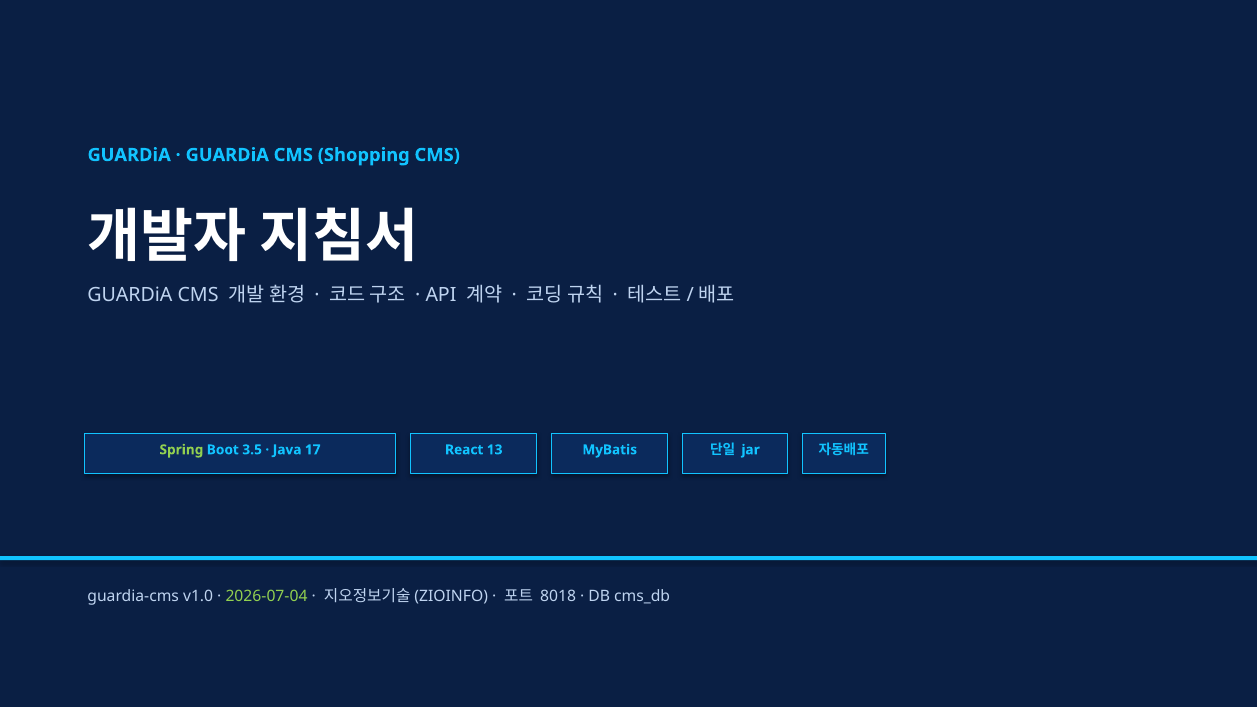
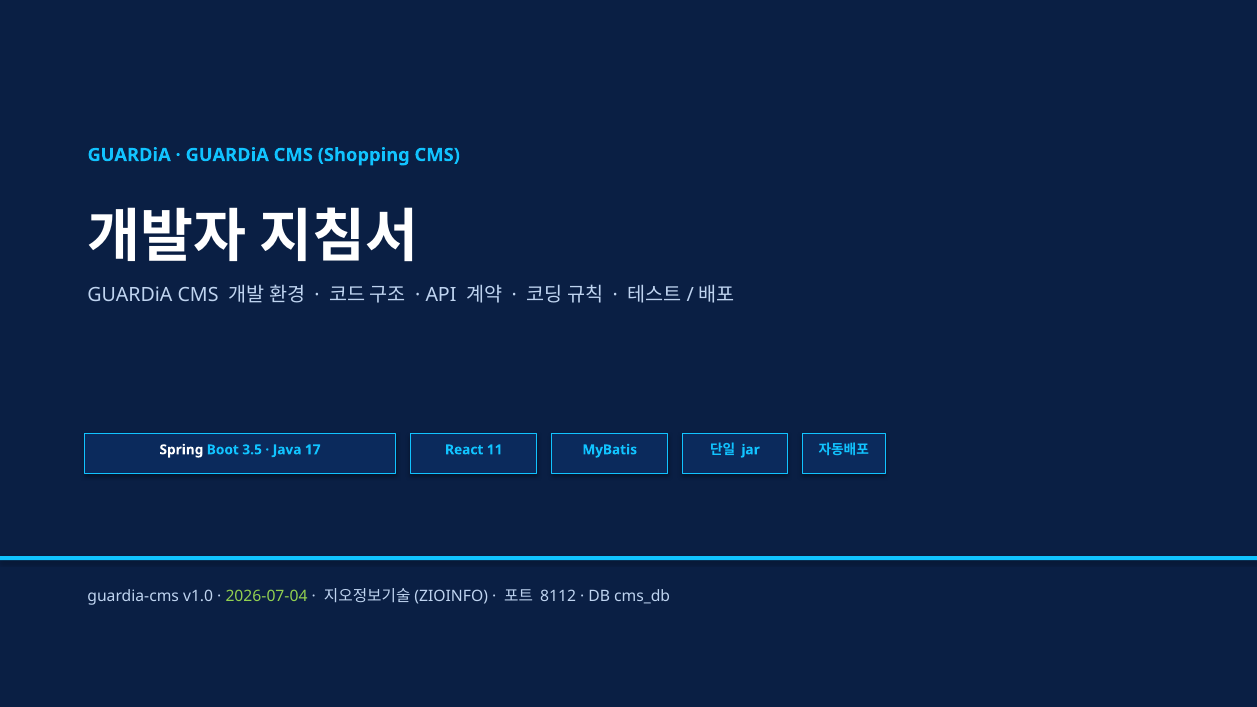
Spring colour: light green -> white
13: 13 -> 11
8018: 8018 -> 8112
